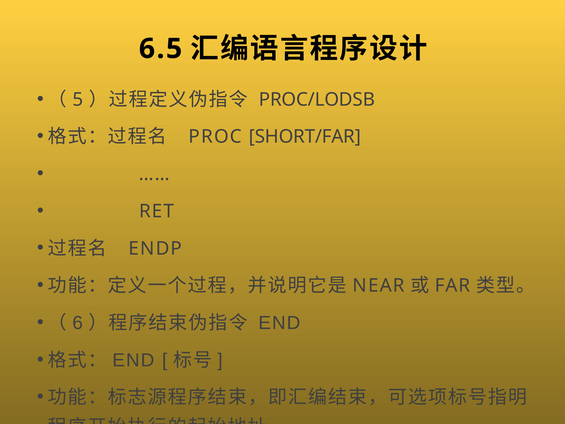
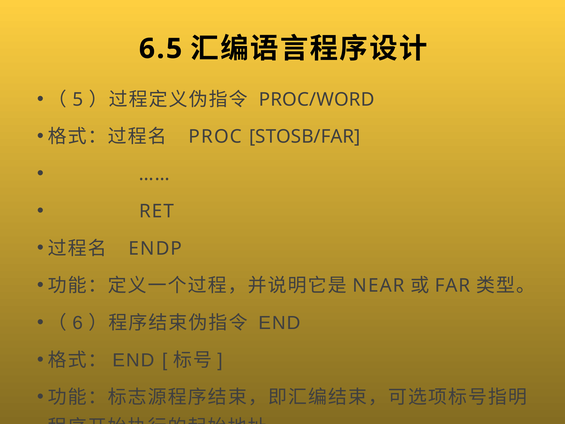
PROC/LODSB: PROC/LODSB -> PROC/WORD
SHORT/FAR: SHORT/FAR -> STOSB/FAR
